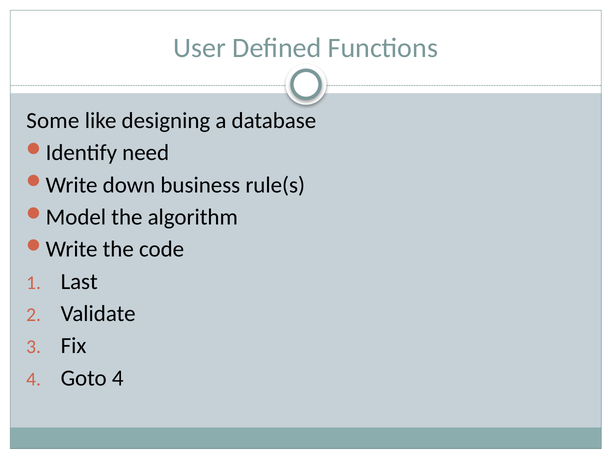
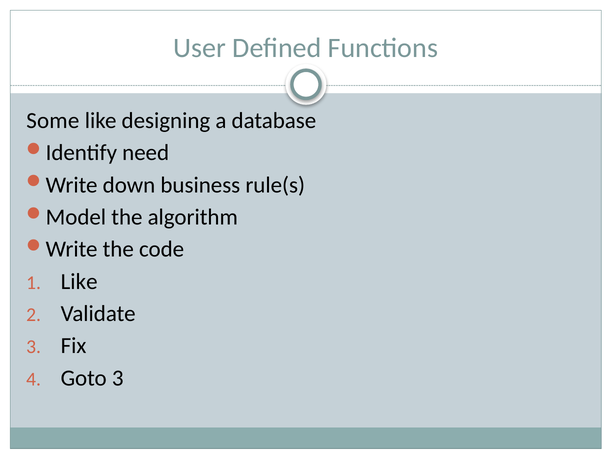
1 Last: Last -> Like
Goto 4: 4 -> 3
